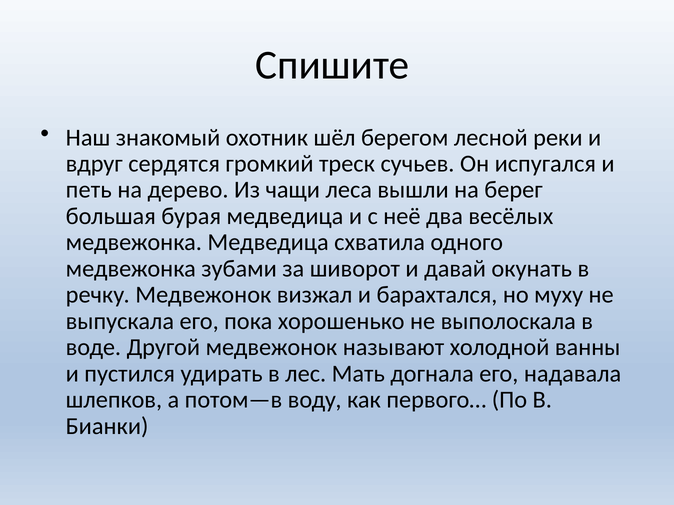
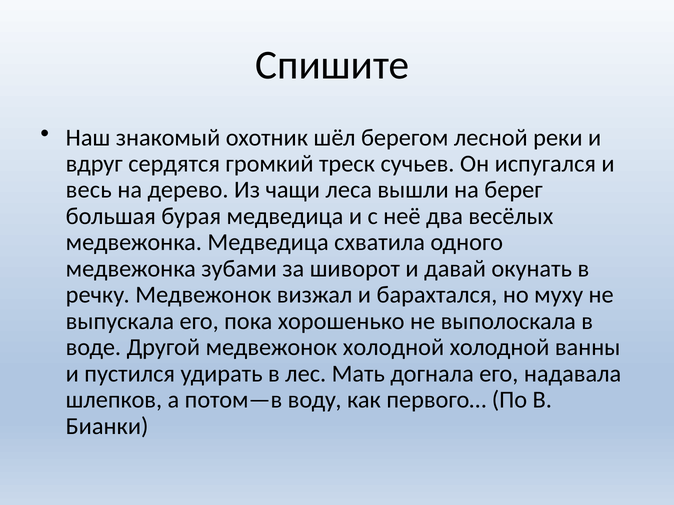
петь: петь -> весь
медвежонок называют: называют -> холодной
